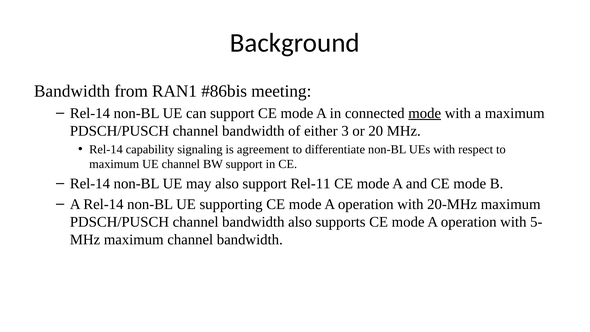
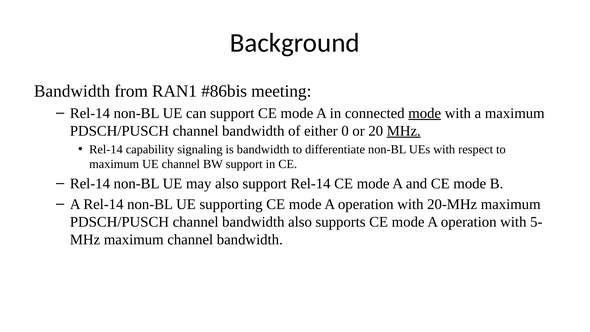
3: 3 -> 0
MHz at (404, 131) underline: none -> present
is agreement: agreement -> bandwidth
support Rel-11: Rel-11 -> Rel-14
